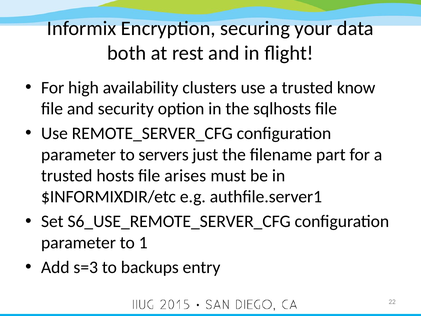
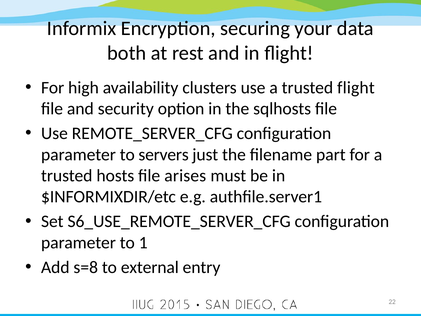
trusted know: know -> flight
s=3: s=3 -> s=8
backups: backups -> external
